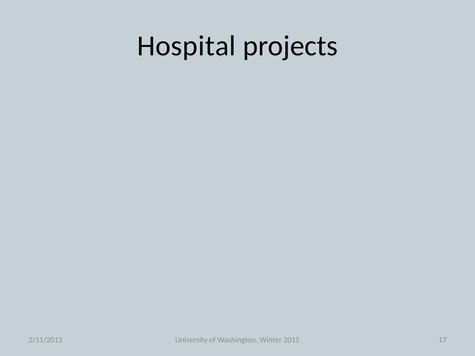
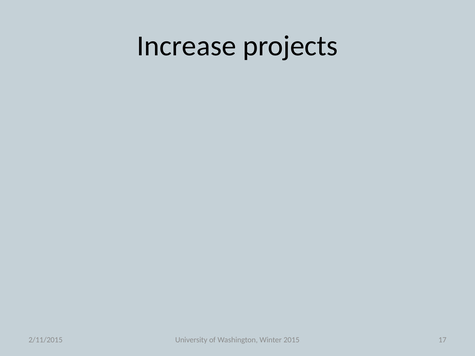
Hospital: Hospital -> Increase
